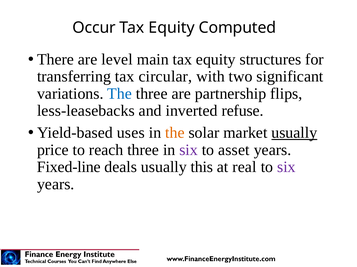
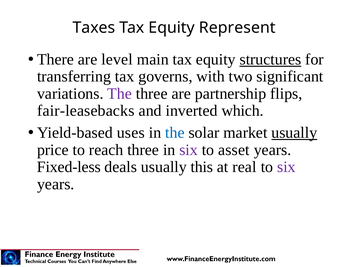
Occur: Occur -> Taxes
Computed: Computed -> Represent
structures underline: none -> present
circular: circular -> governs
The at (120, 94) colour: blue -> purple
less-leasebacks: less-leasebacks -> fair-leasebacks
refuse: refuse -> which
the at (175, 133) colour: orange -> blue
Fixed-line: Fixed-line -> Fixed-less
